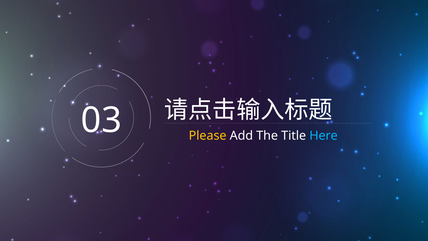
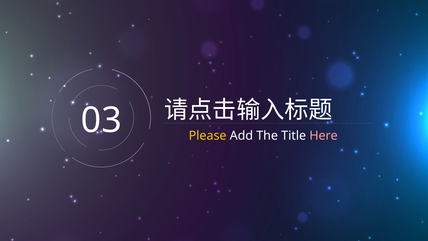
Here colour: light blue -> pink
